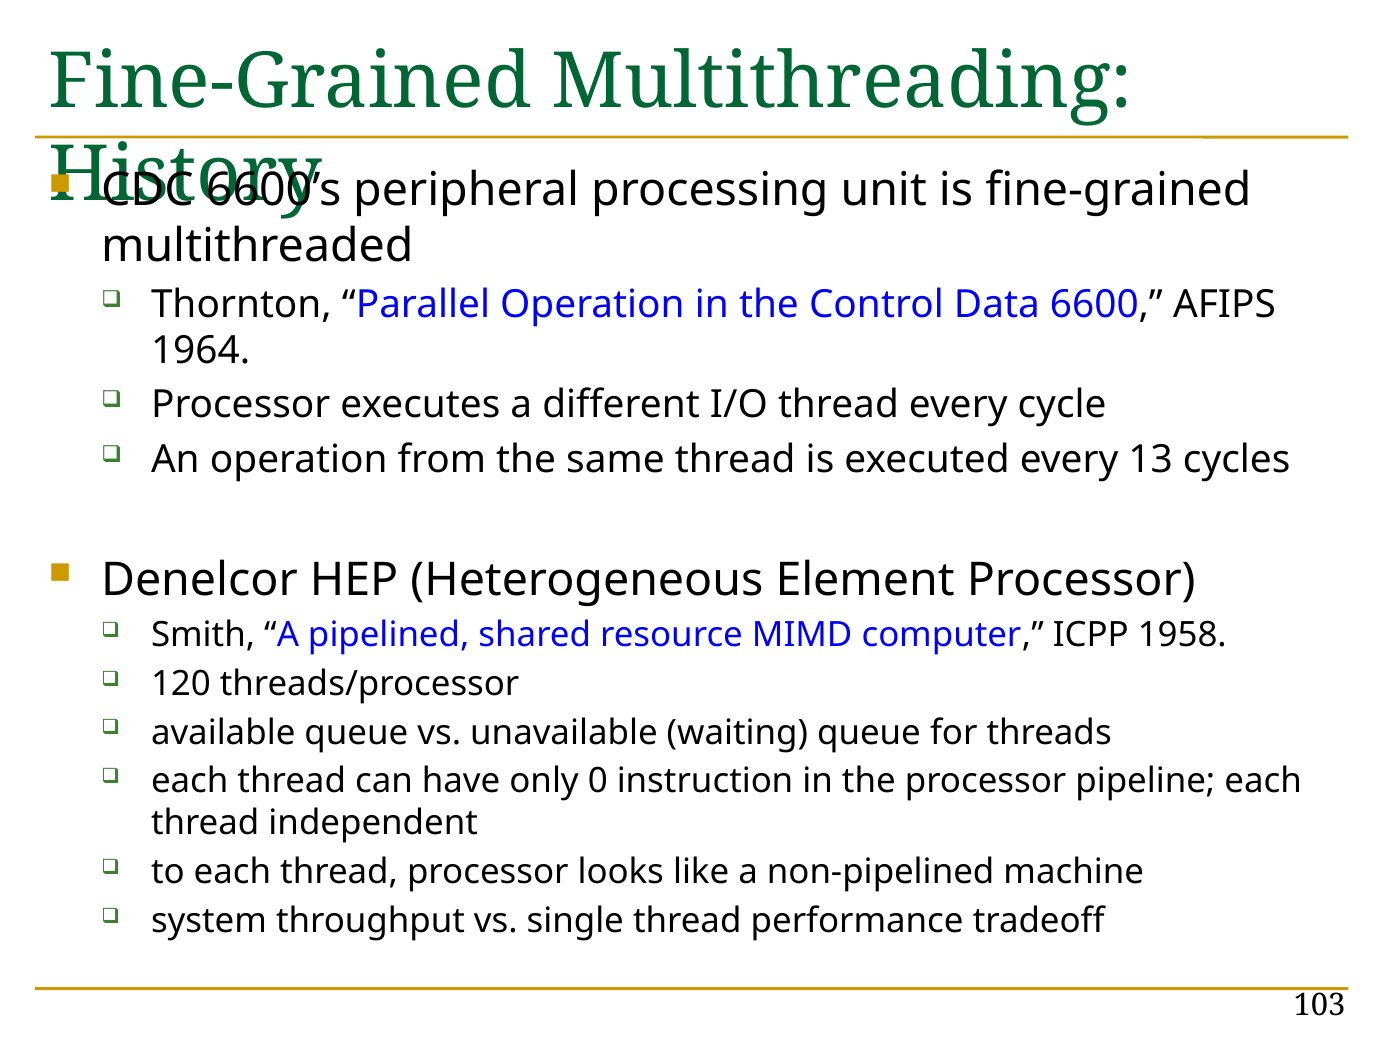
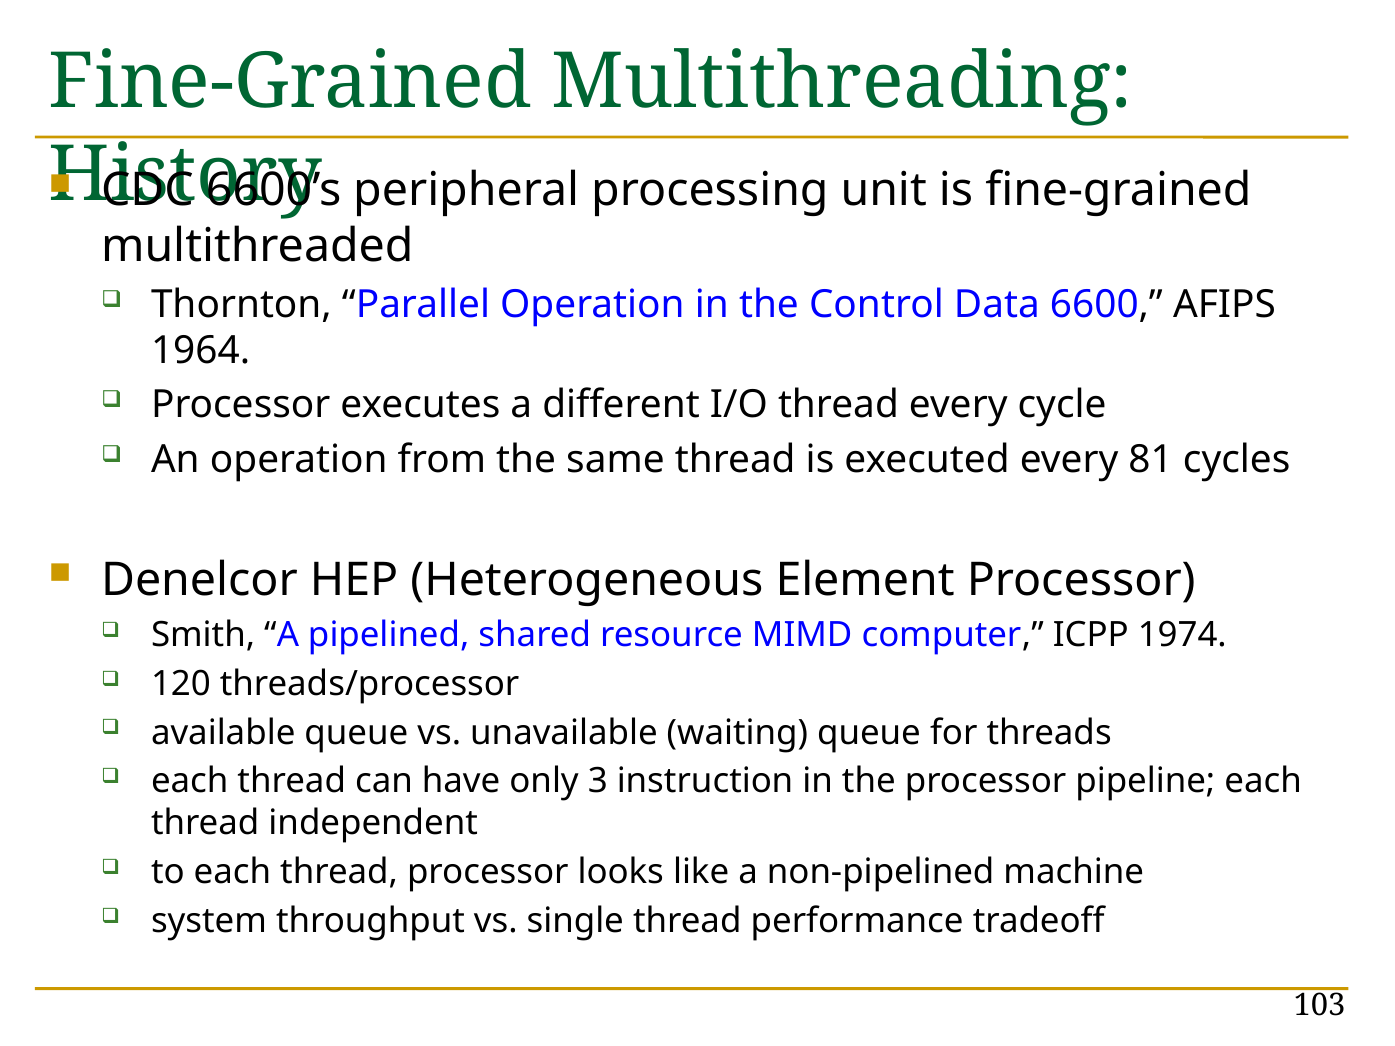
13: 13 -> 81
1958: 1958 -> 1974
0: 0 -> 3
